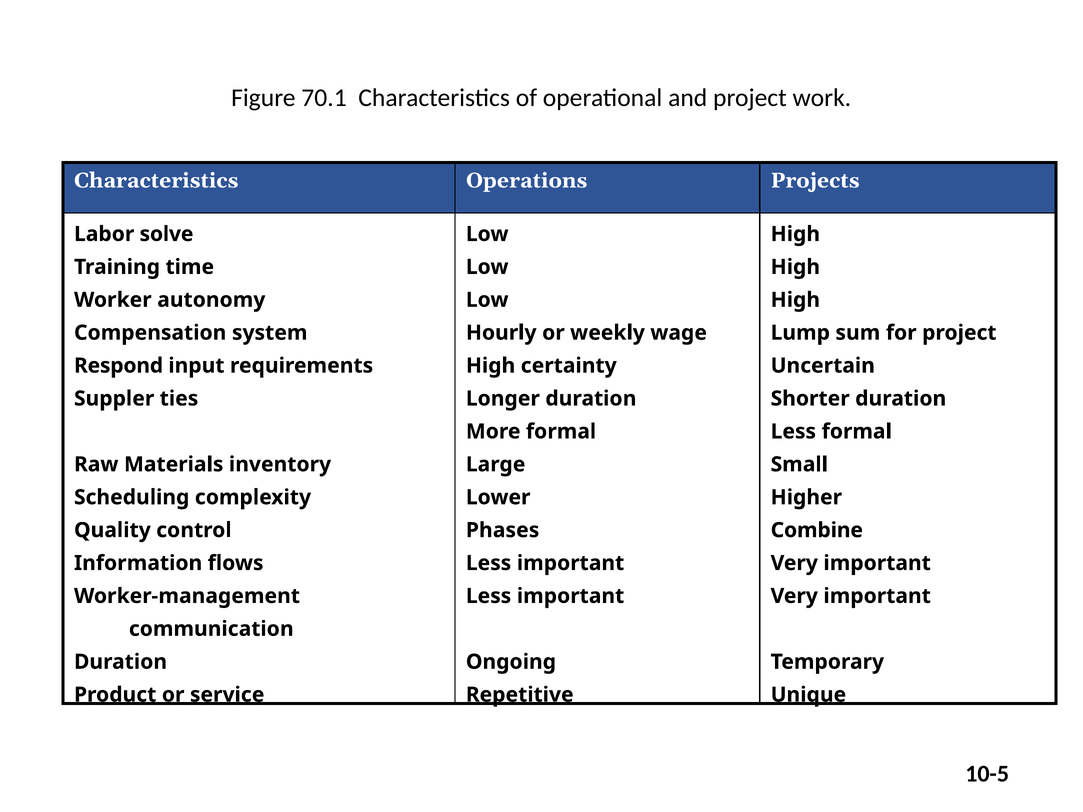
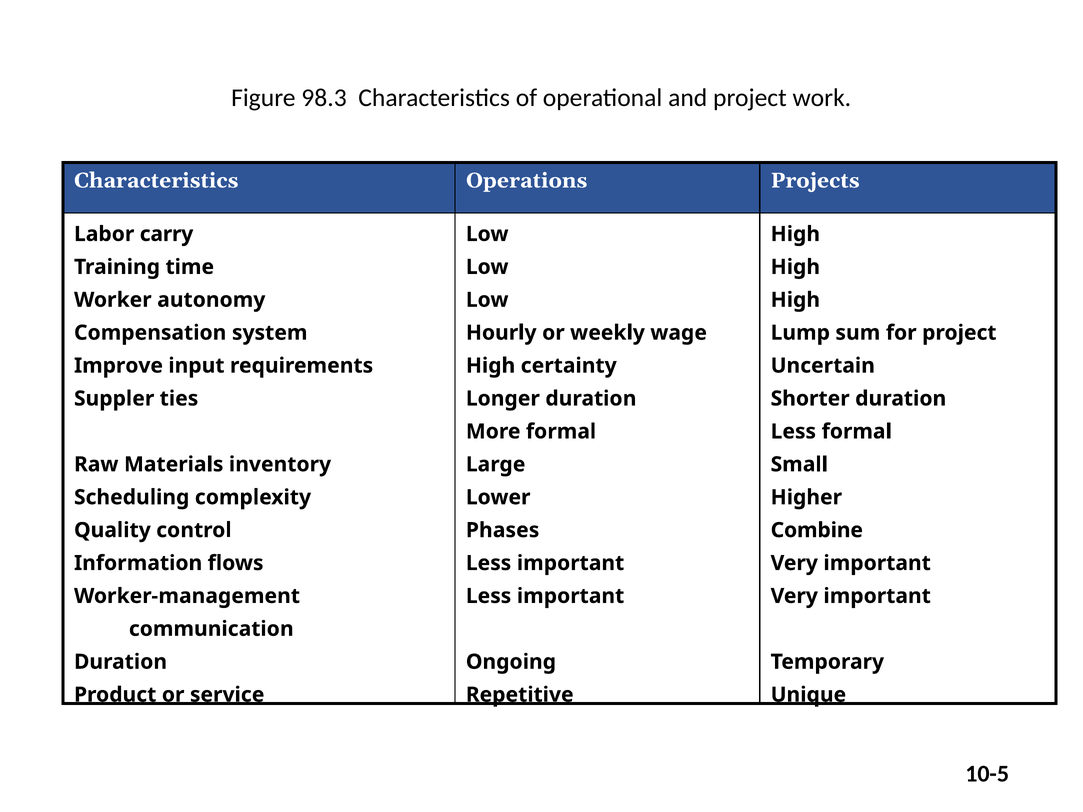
70.1: 70.1 -> 98.3
solve: solve -> carry
Respond: Respond -> Improve
